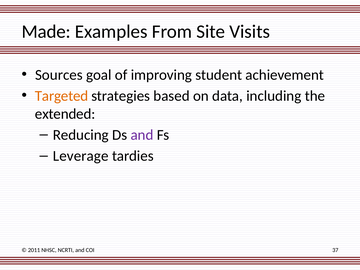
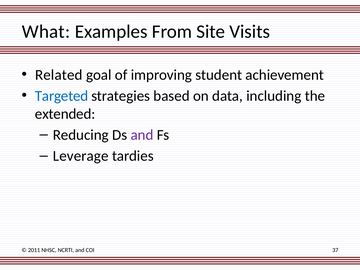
Made: Made -> What
Sources: Sources -> Related
Targeted colour: orange -> blue
